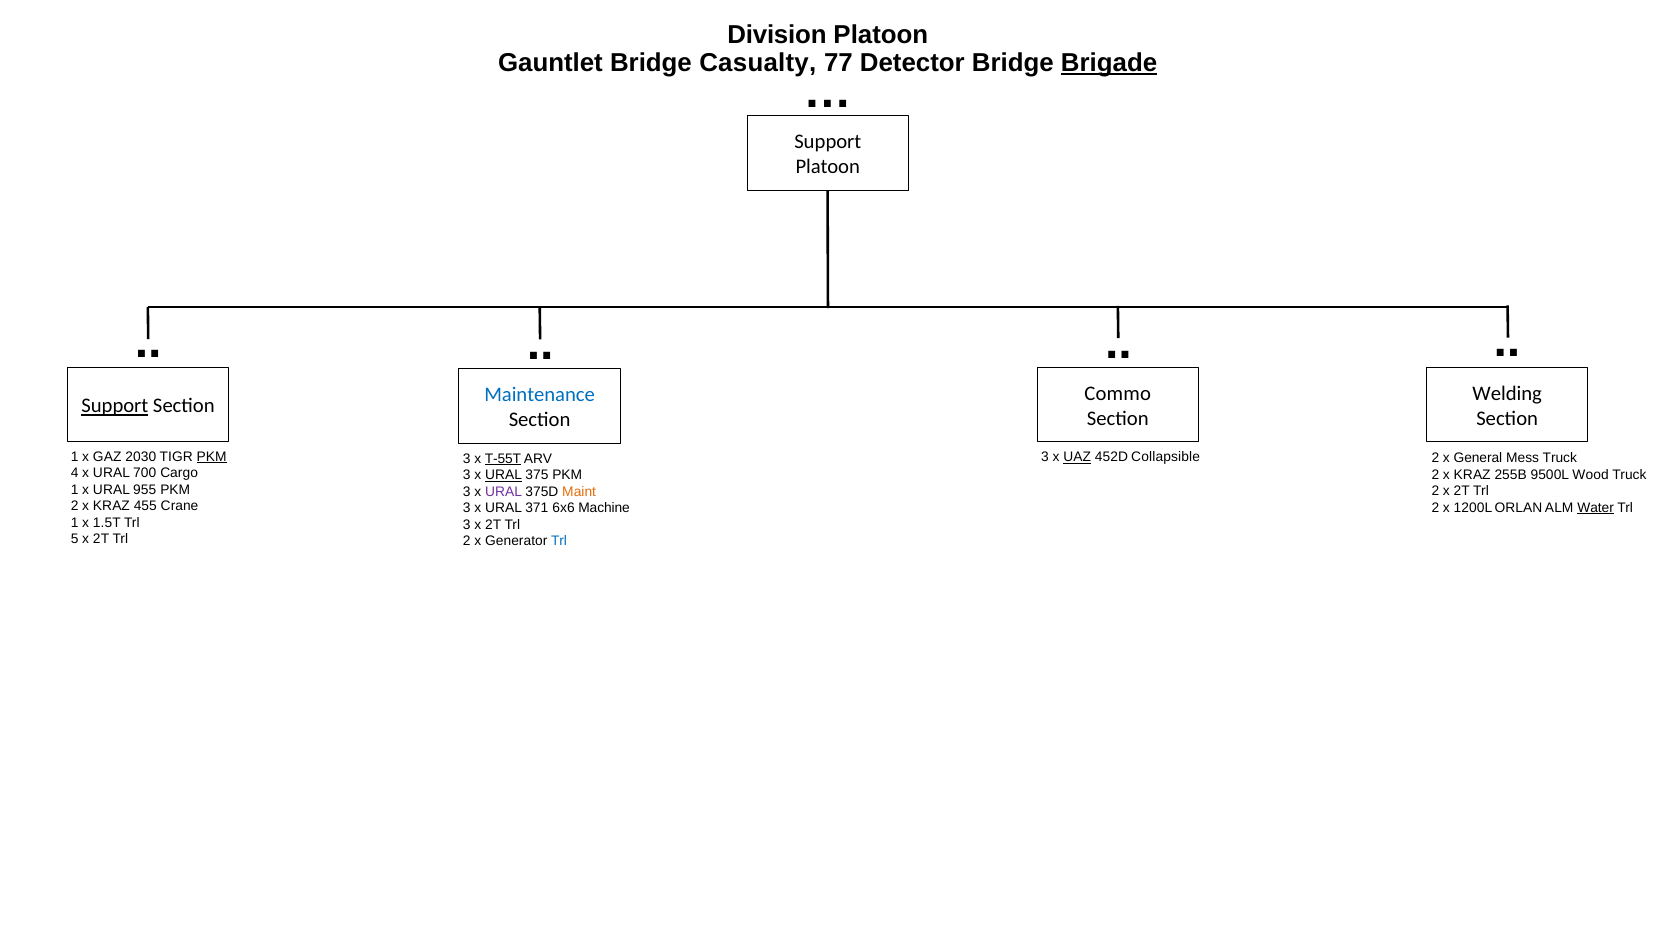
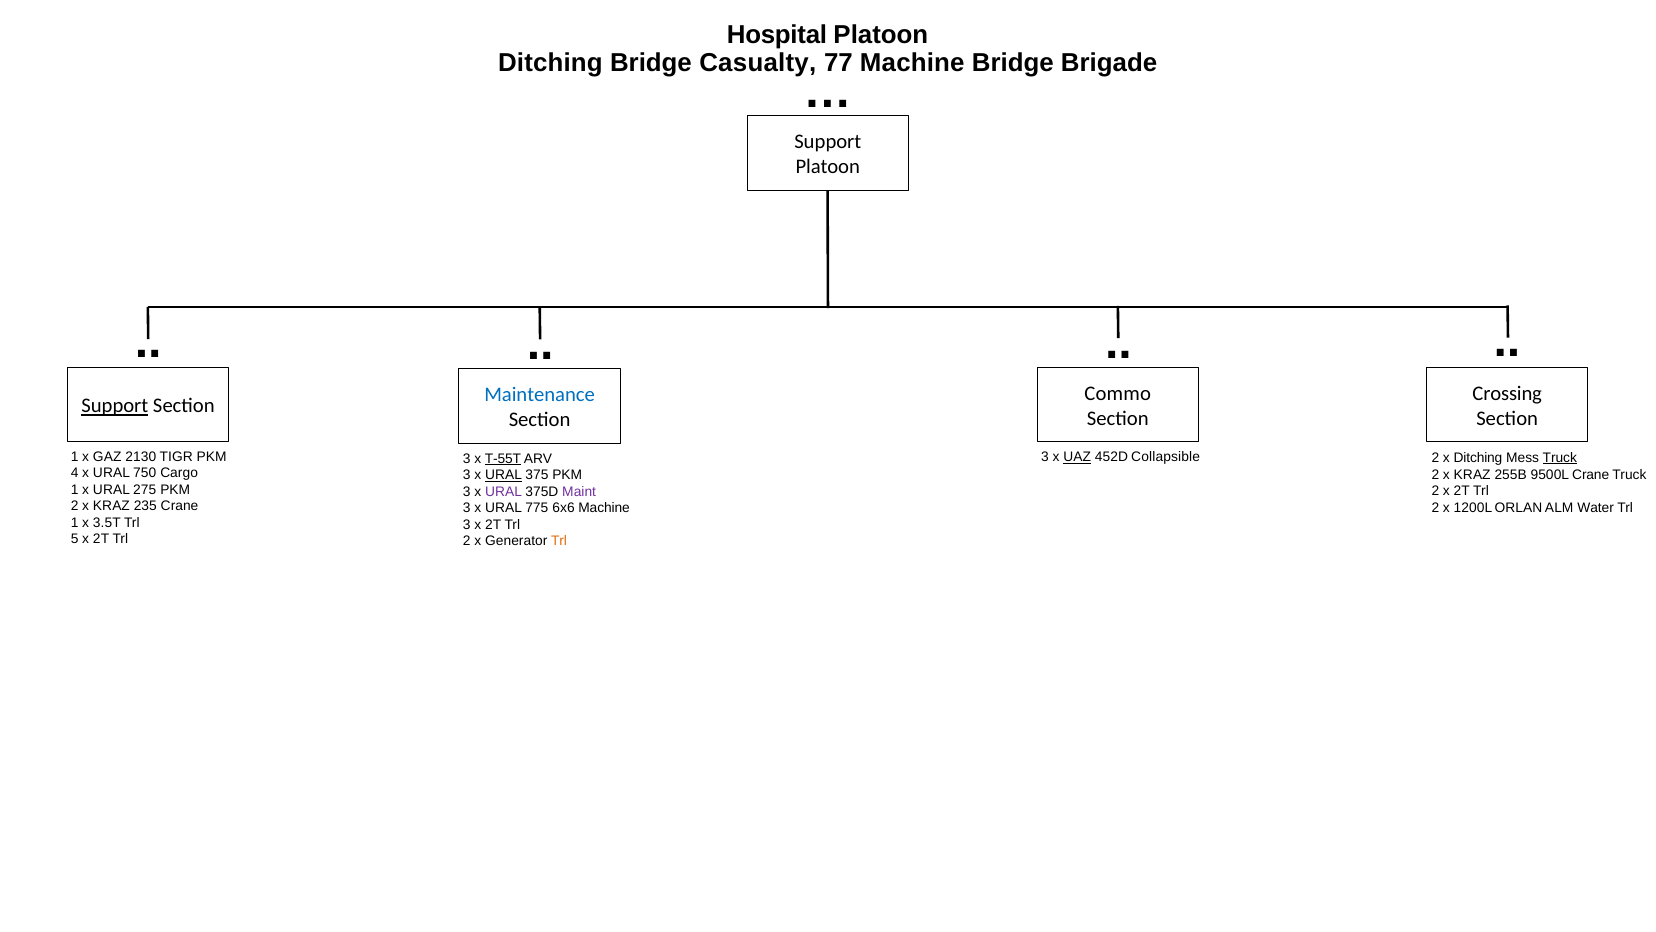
Division: Division -> Hospital
Gauntlet at (550, 63): Gauntlet -> Ditching
77 Detector: Detector -> Machine
Brigade underline: present -> none
Welding: Welding -> Crossing
2030: 2030 -> 2130
PKM at (212, 457) underline: present -> none
x General: General -> Ditching
Truck at (1560, 458) underline: none -> present
700: 700 -> 750
9500L Wood: Wood -> Crane
955: 955 -> 275
Maint colour: orange -> purple
455: 455 -> 235
Water underline: present -> none
371: 371 -> 775
1.5T: 1.5T -> 3.5T
Trl at (559, 541) colour: blue -> orange
